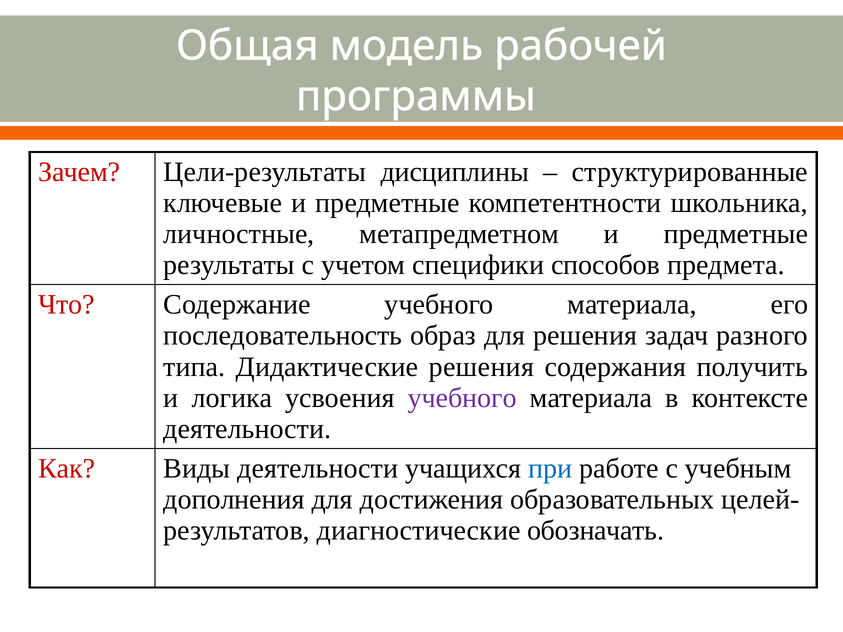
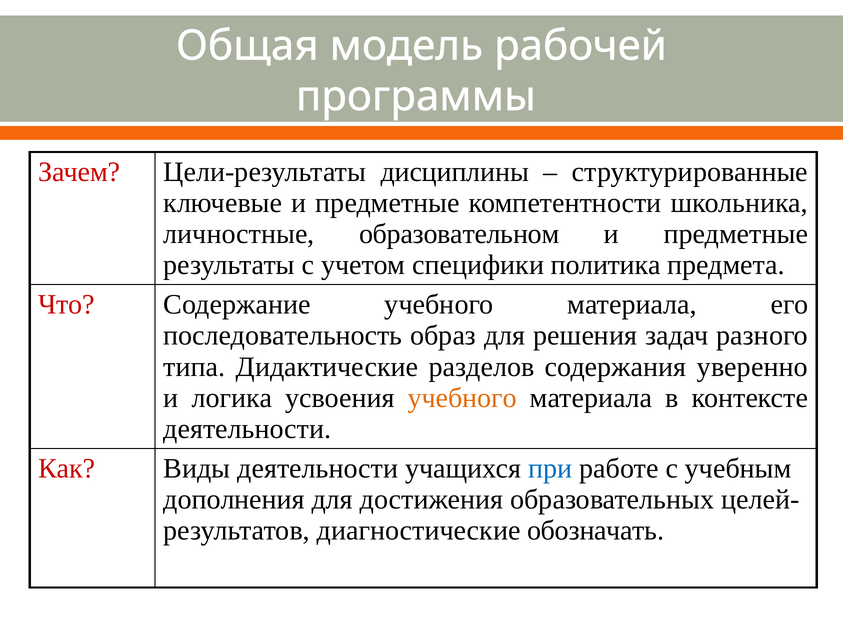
метапредметном: метапредметном -> образовательном
способов: способов -> политика
Дидактические решения: решения -> разделов
получить: получить -> уверенно
учебного at (462, 398) colour: purple -> orange
